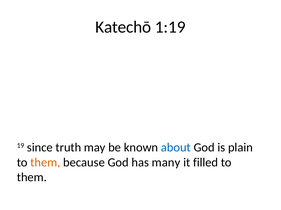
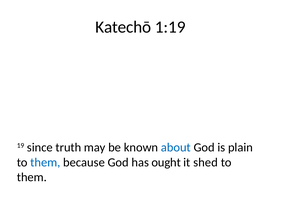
them at (45, 163) colour: orange -> blue
many: many -> ought
filled: filled -> shed
